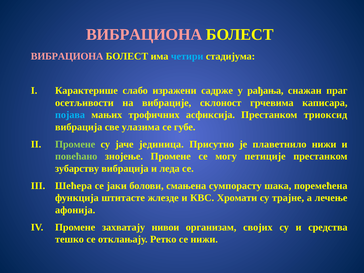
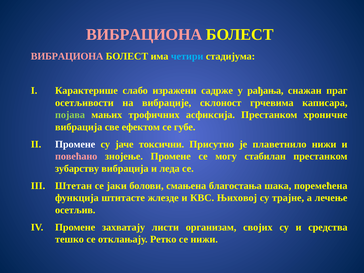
појава colour: light blue -> light green
триоксид: триоксид -> хроничне
улазима: улазима -> ефектом
Промене at (75, 144) colour: light green -> white
јединица: јединица -> токсични
повећано colour: light green -> pink
петиције: петиције -> стабилан
Шећера: Шећера -> Штетан
сумпорасту: сумпорасту -> благостања
Хромати: Хромати -> Њиховој
афонија: афонија -> осетљив
нивои: нивои -> листи
